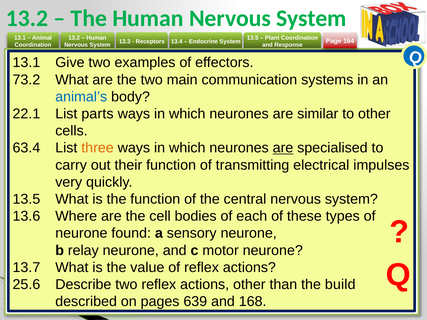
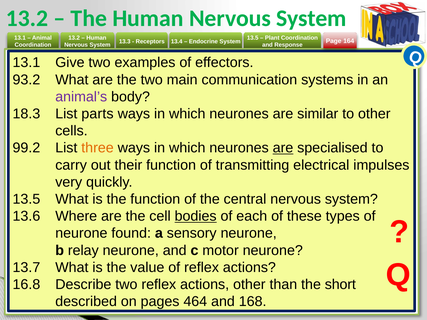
73.2: 73.2 -> 93.2
animal’s colour: blue -> purple
22.1: 22.1 -> 18.3
63.4: 63.4 -> 99.2
bodies underline: none -> present
25.6: 25.6 -> 16.8
build: build -> short
639: 639 -> 464
